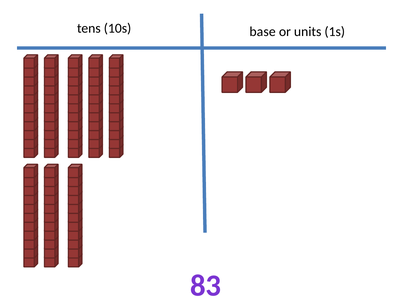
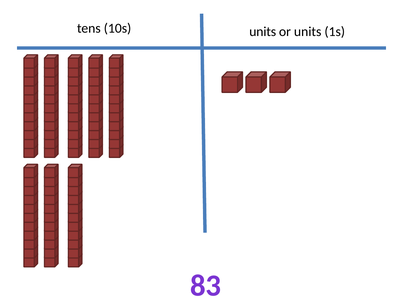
10s base: base -> units
